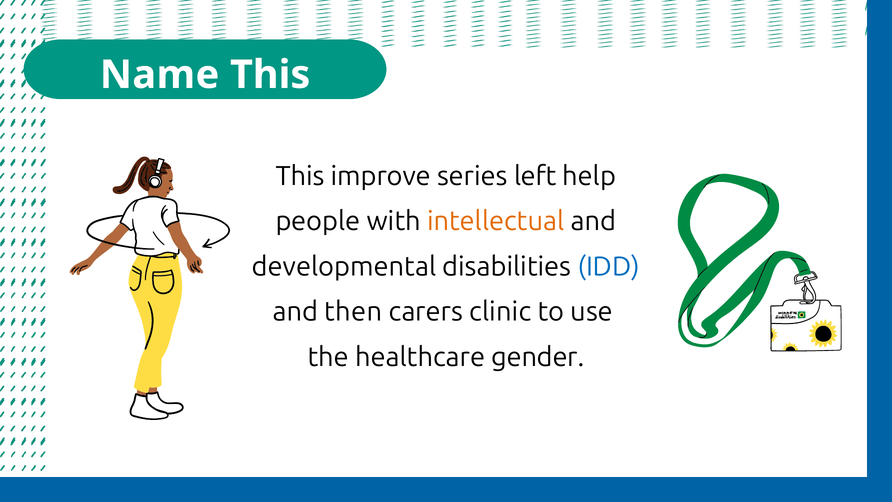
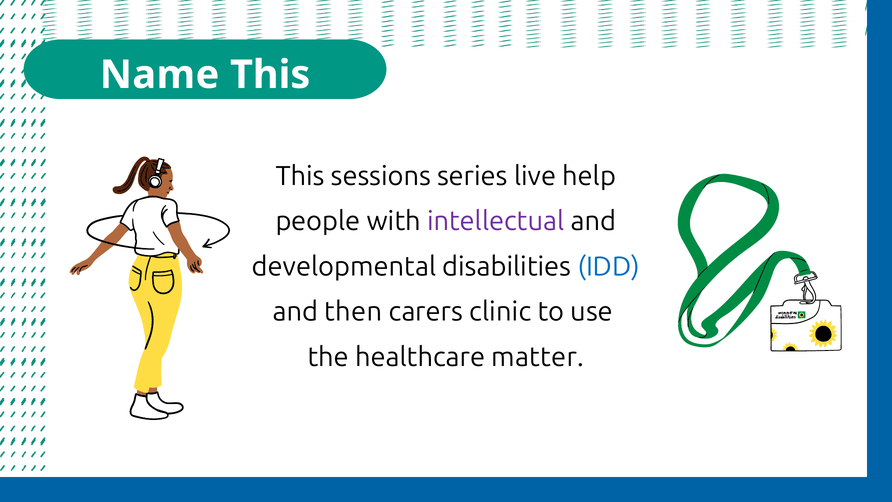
improve: improve -> sessions
left: left -> live
intellectual colour: orange -> purple
gender: gender -> matter
